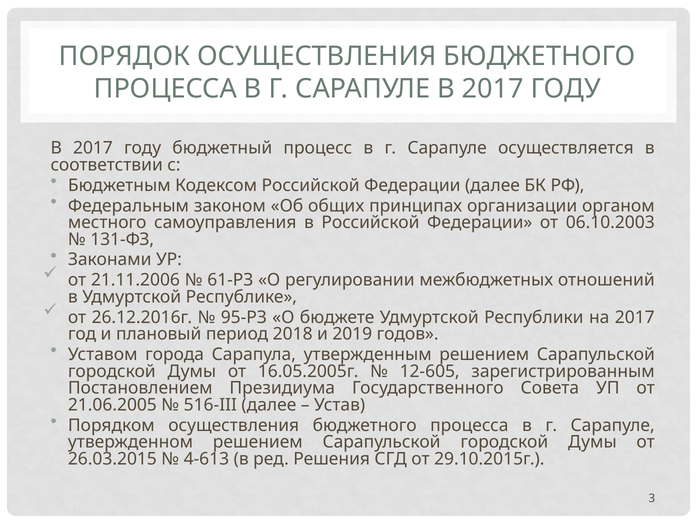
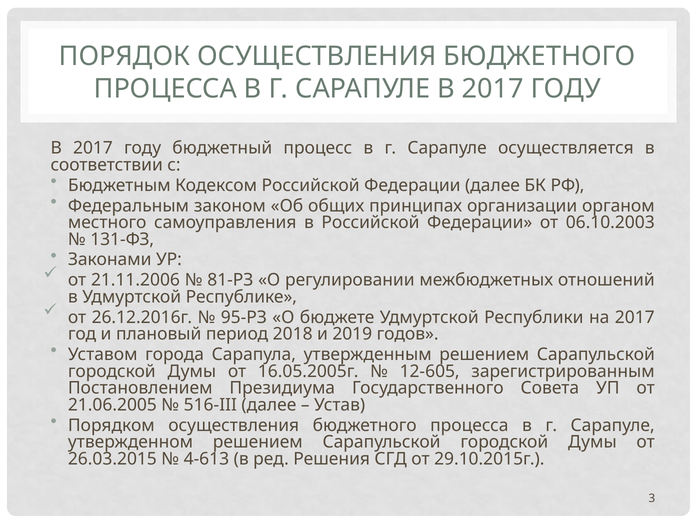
61-РЗ: 61-РЗ -> 81-РЗ
